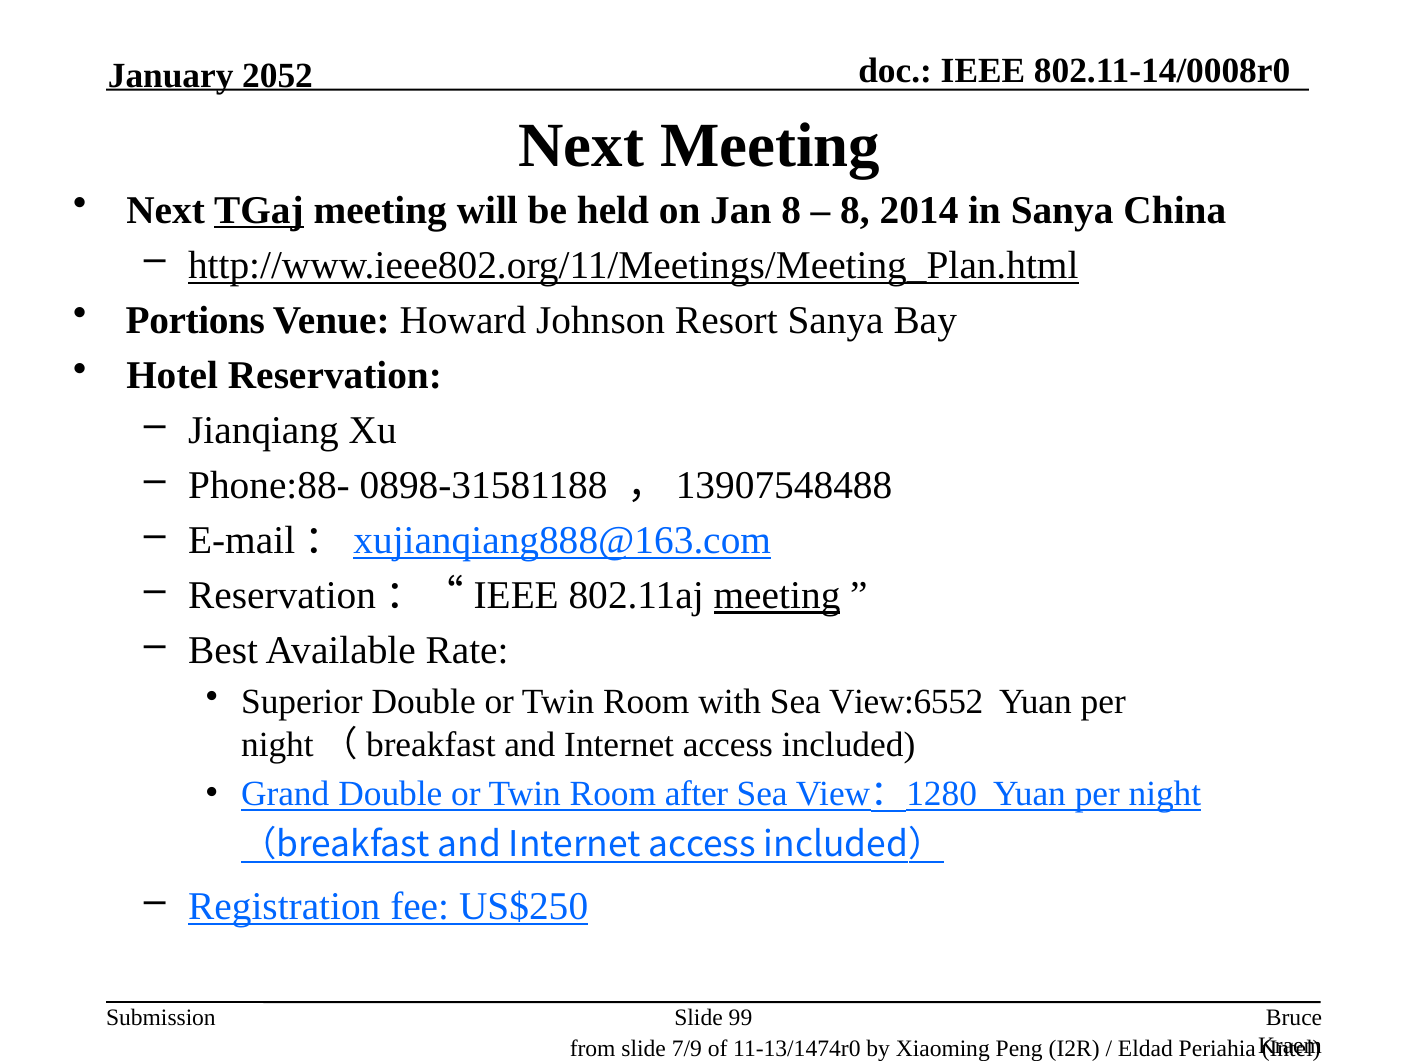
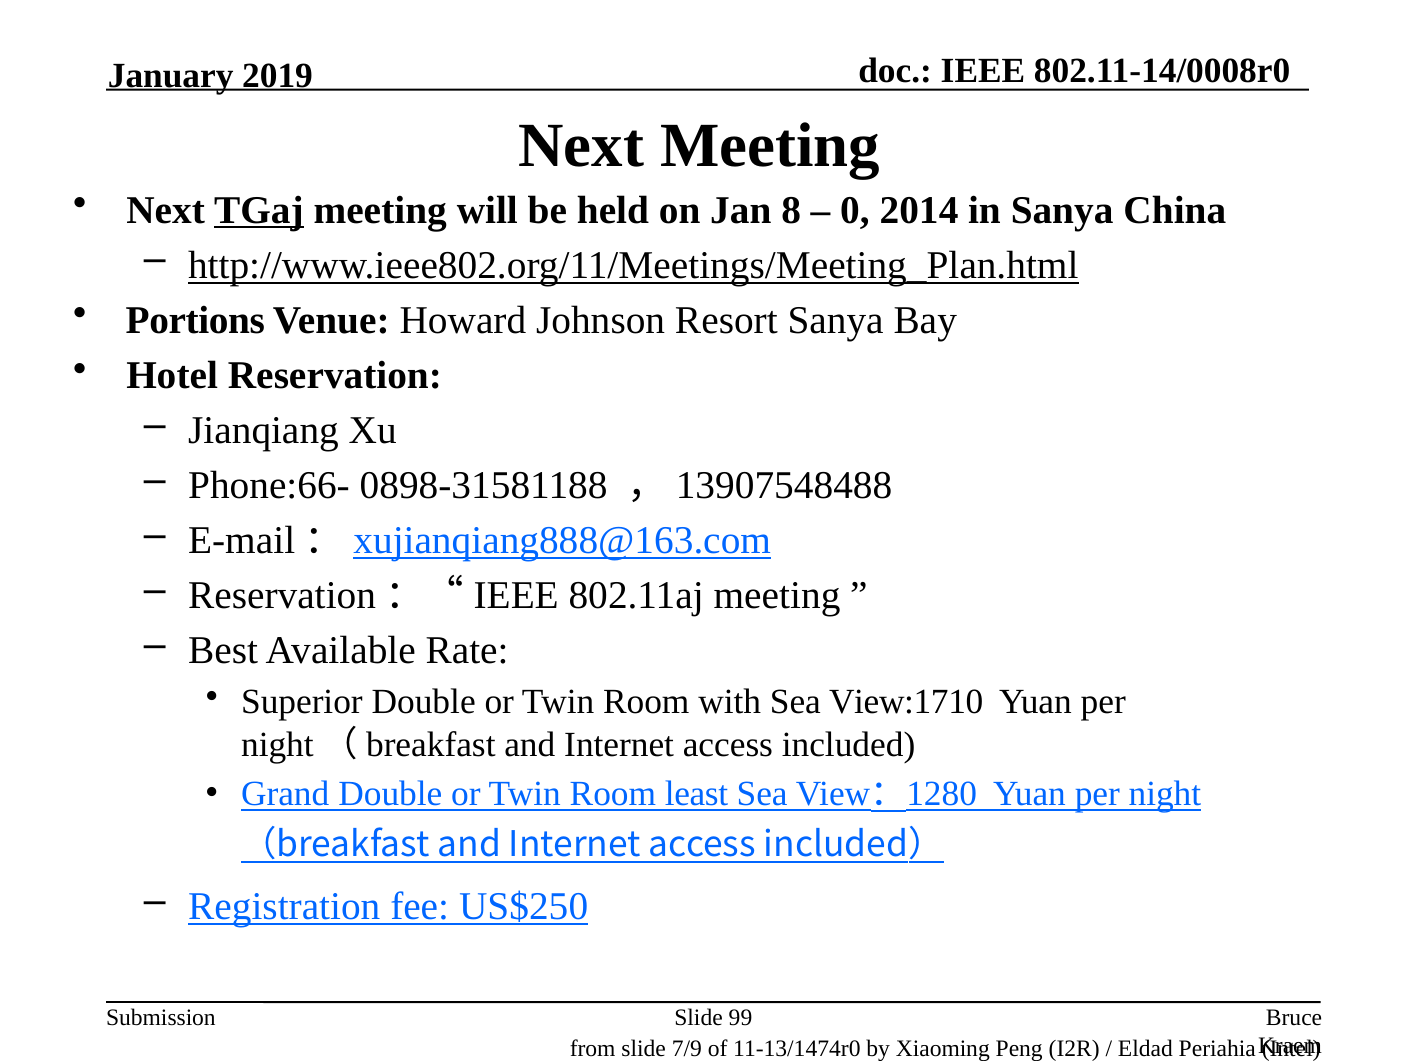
2052: 2052 -> 2019
8 at (855, 210): 8 -> 0
Phone:88-: Phone:88- -> Phone:66-
meeting at (777, 596) underline: present -> none
View:6552: View:6552 -> View:1710
after: after -> least
